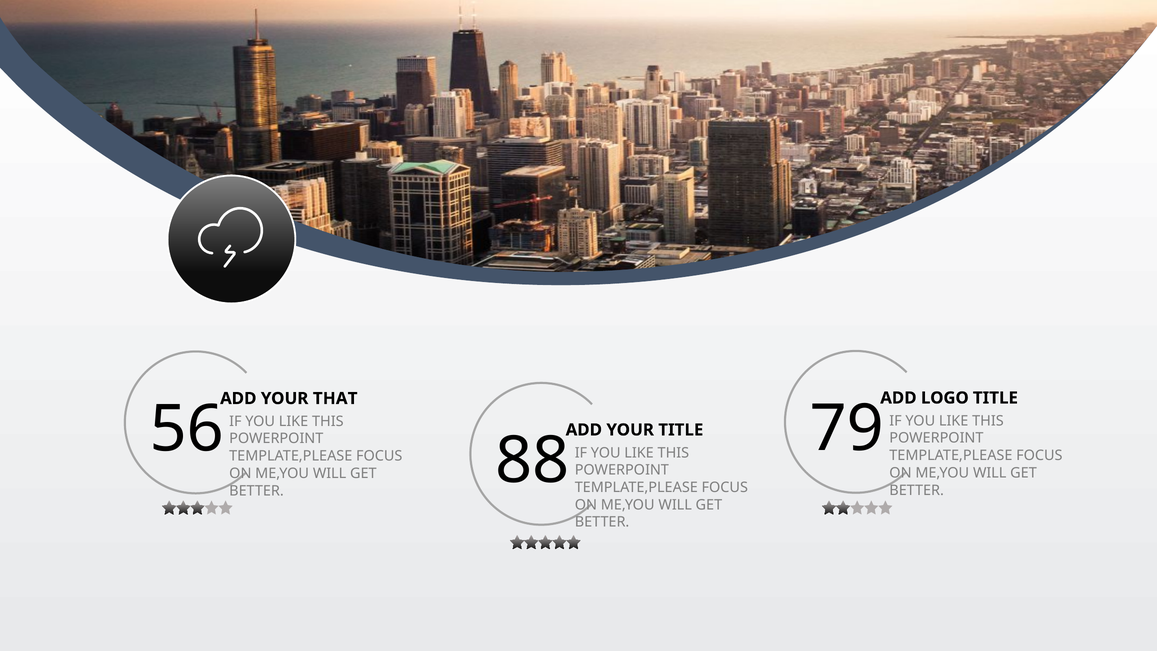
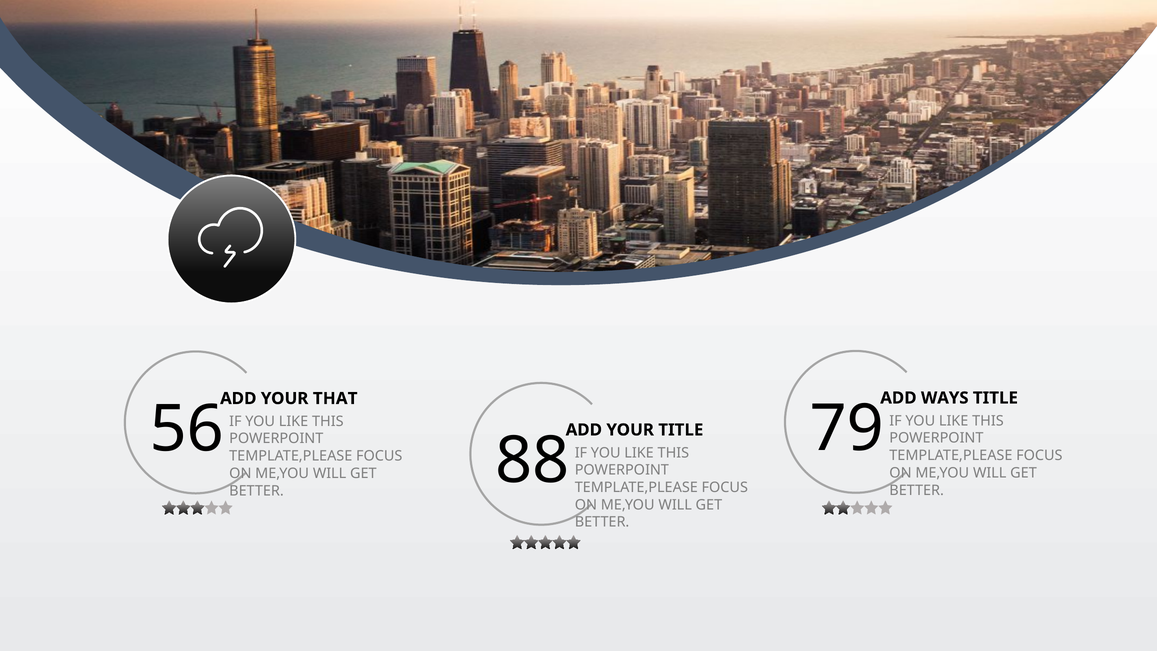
LOGO: LOGO -> WAYS
